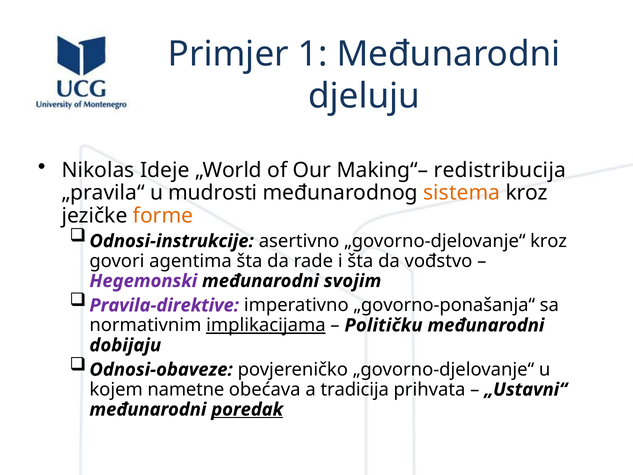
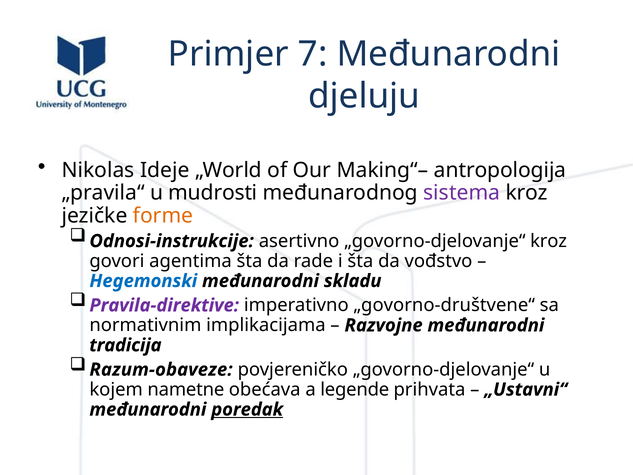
1: 1 -> 7
redistribucija: redistribucija -> antropologija
sistema colour: orange -> purple
Hegemonski colour: purple -> blue
svojim: svojim -> skladu
„govorno-ponašanja“: „govorno-ponašanja“ -> „govorno-društvene“
implikacijama underline: present -> none
Političku: Političku -> Razvojne
dobijaju: dobijaju -> tradicija
Odnosi-obaveze: Odnosi-obaveze -> Razum-obaveze
tradicija: tradicija -> legende
